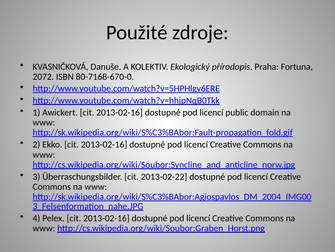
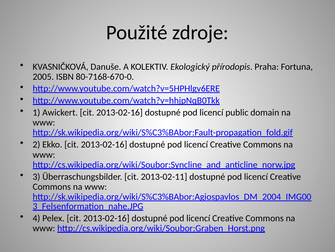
2072: 2072 -> 2005
2013-02-22: 2013-02-22 -> 2013-02-11
